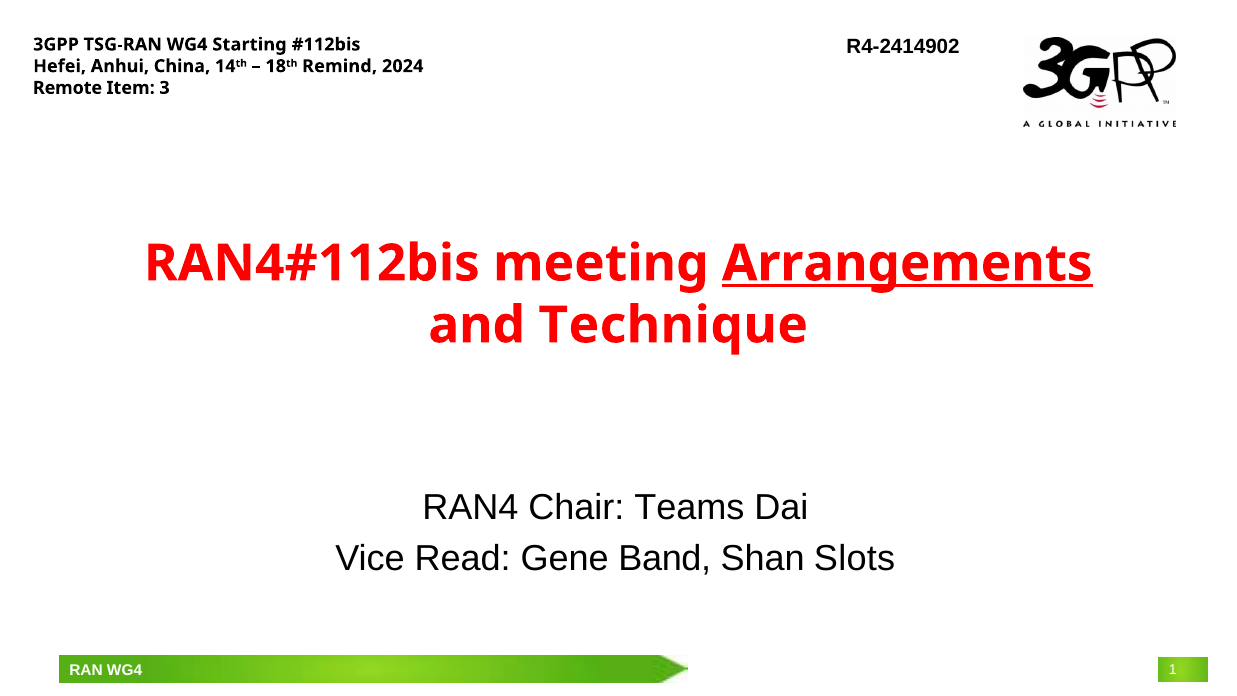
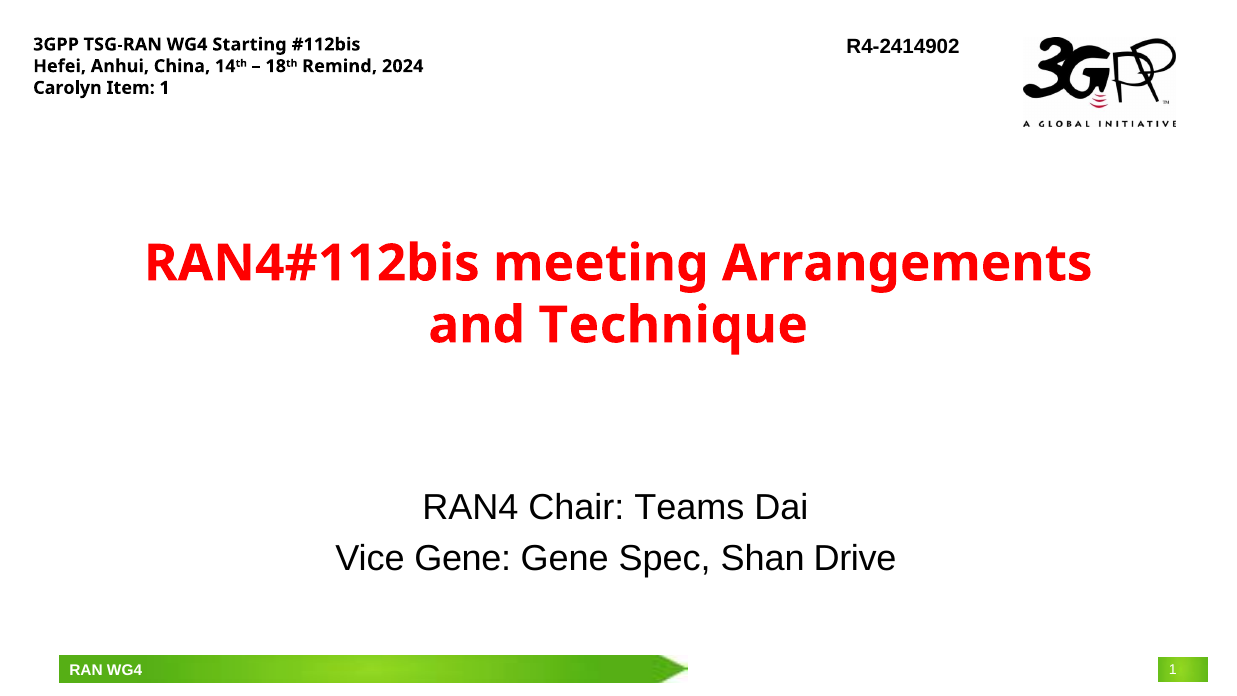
Remote: Remote -> Carolyn
Item 3: 3 -> 1
Arrangements underline: present -> none
Vice Read: Read -> Gene
Band: Band -> Spec
Slots: Slots -> Drive
